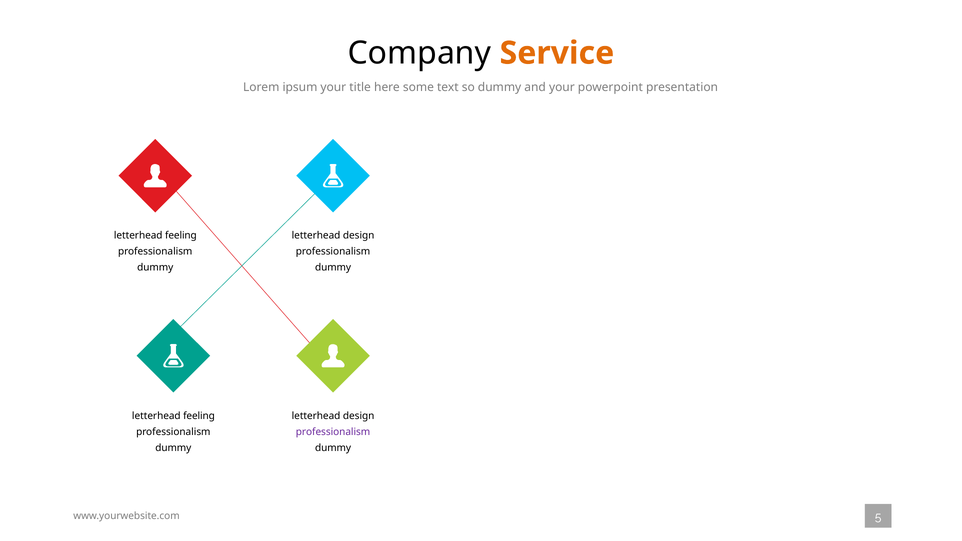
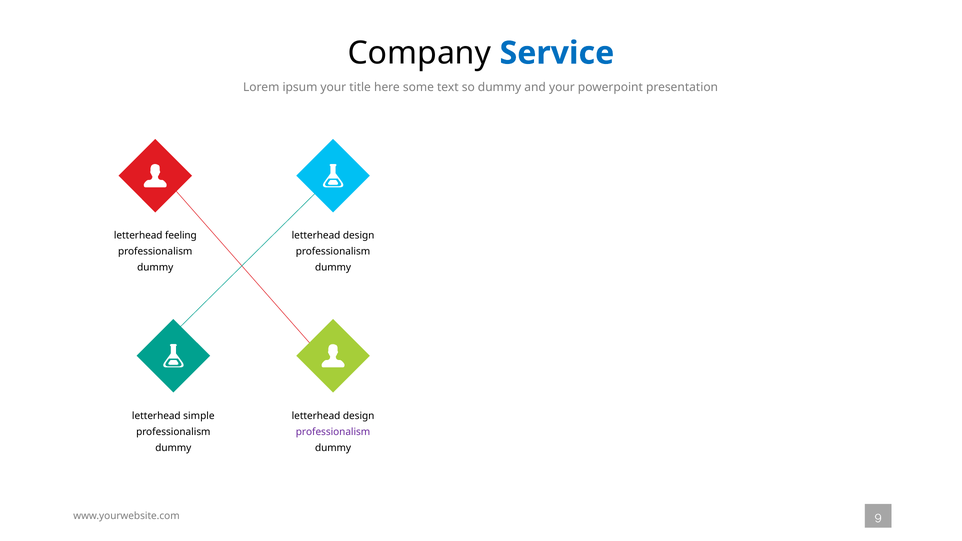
Service colour: orange -> blue
feeling at (199, 416): feeling -> simple
5: 5 -> 9
